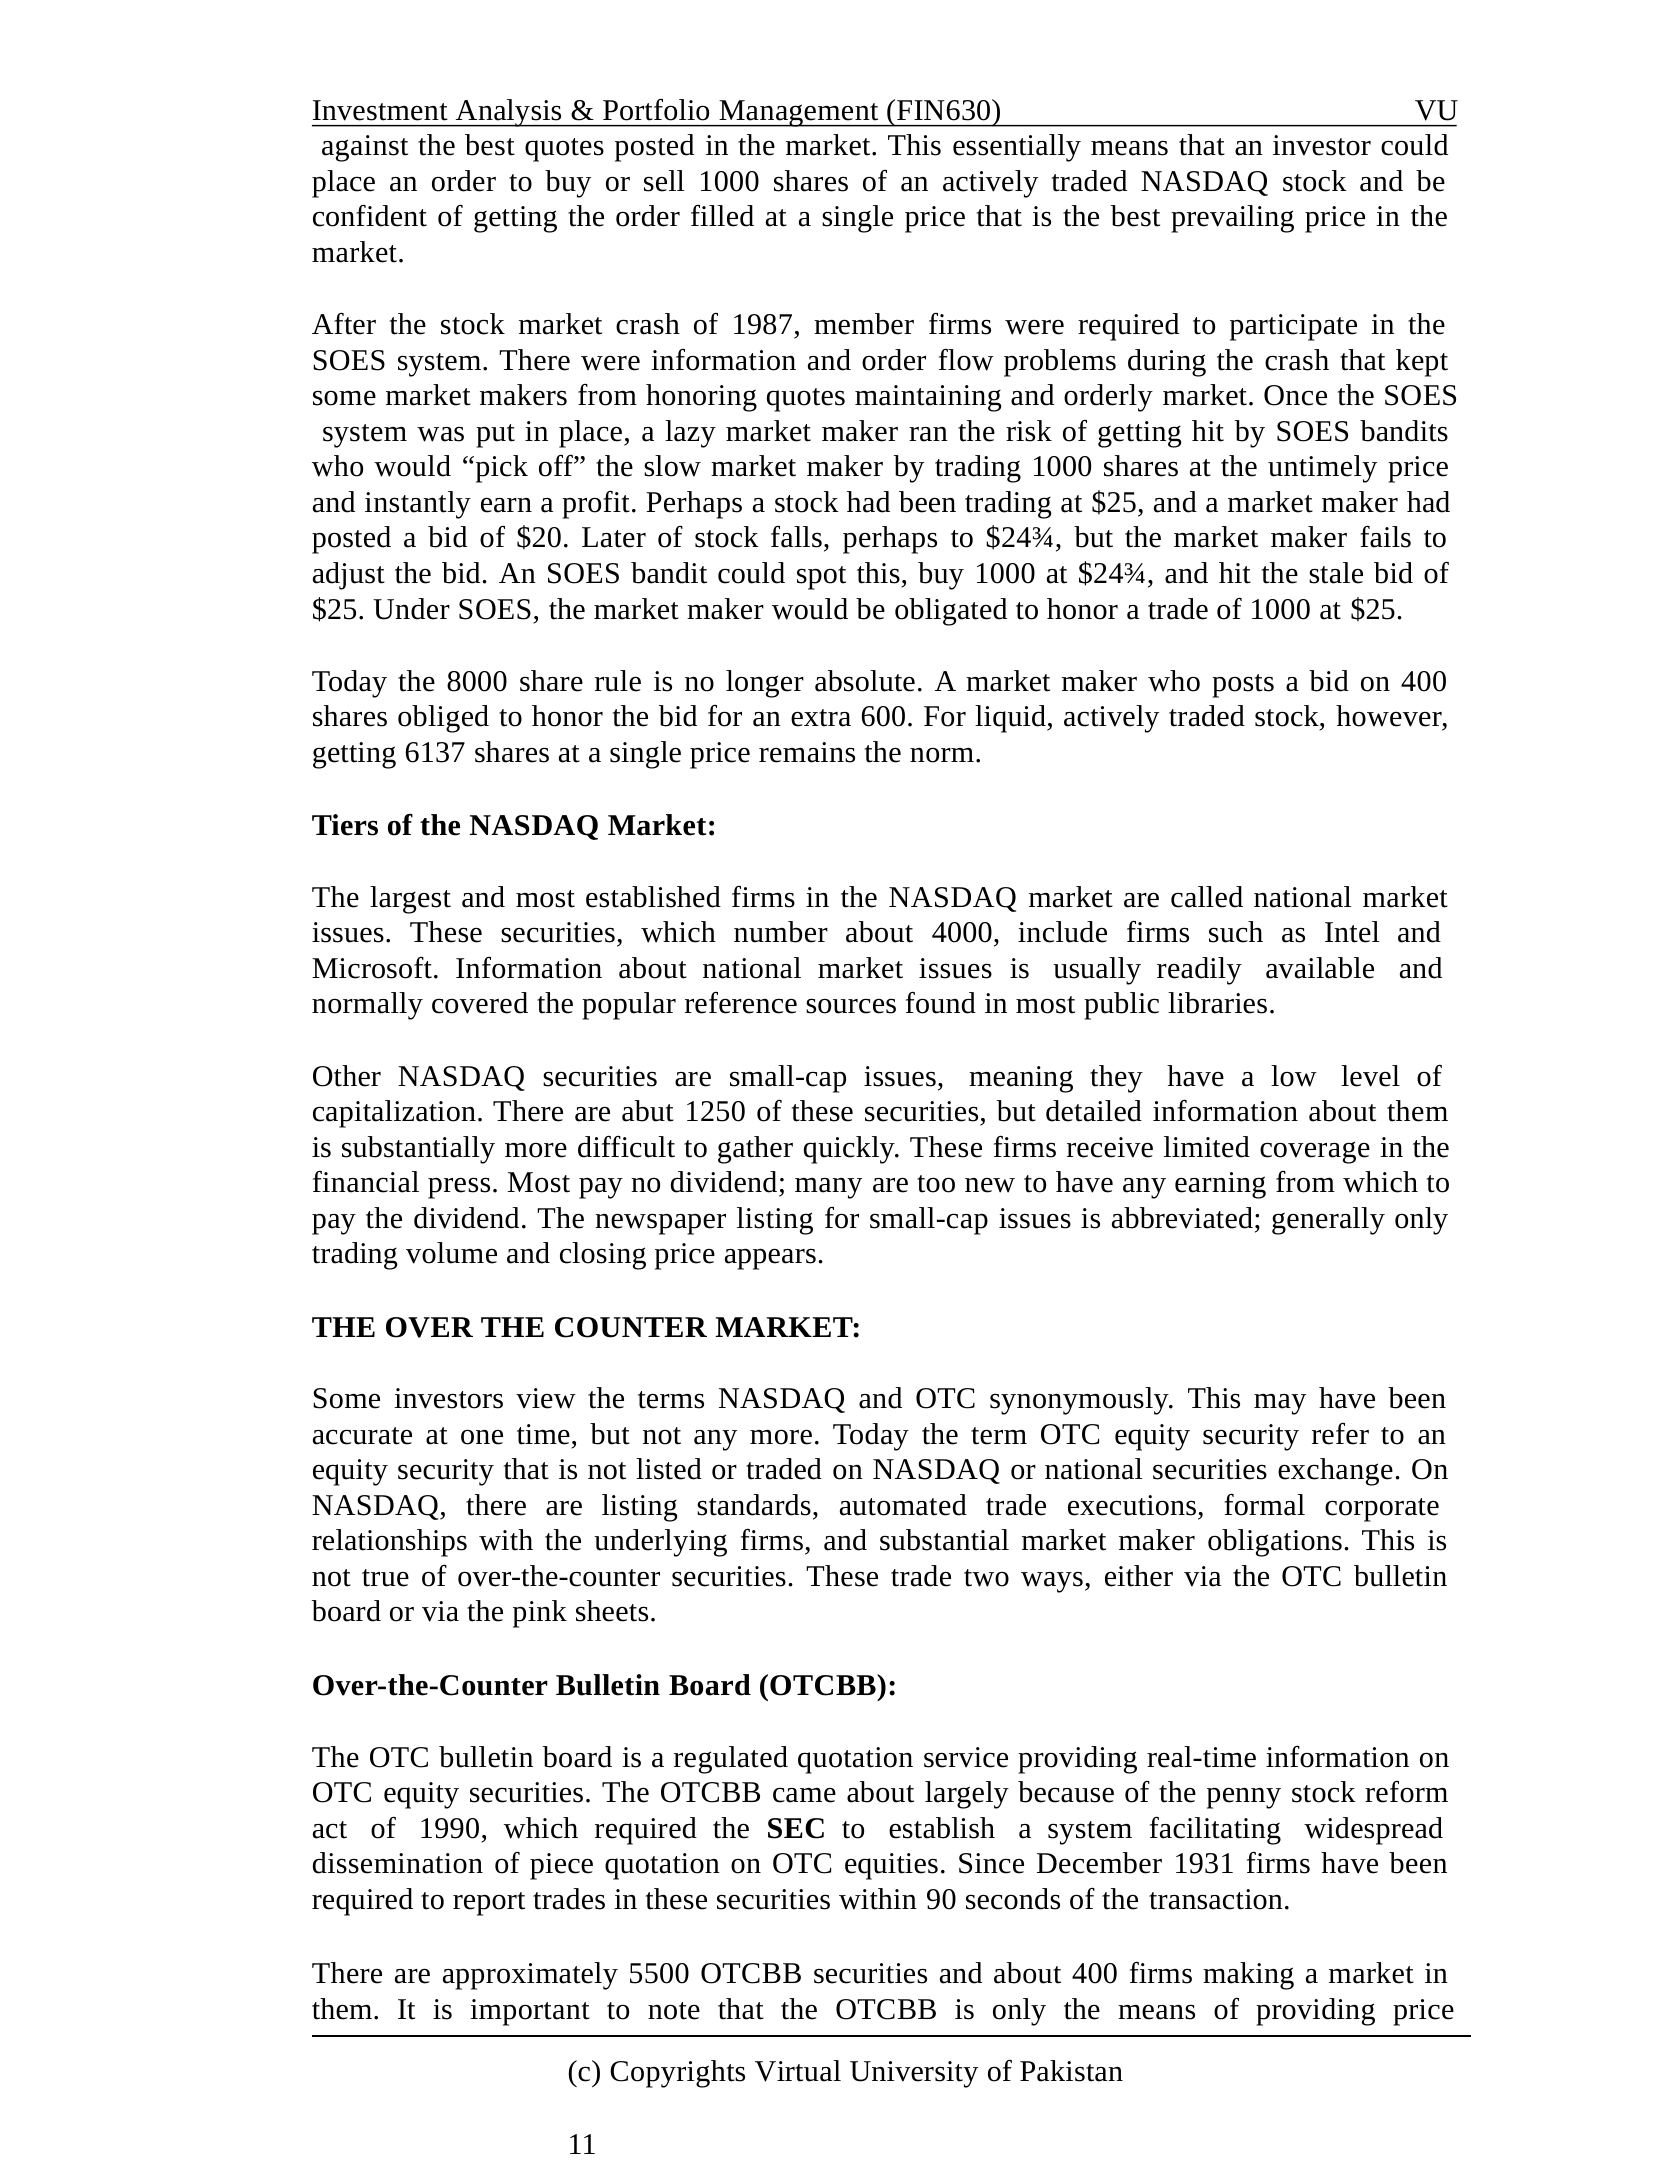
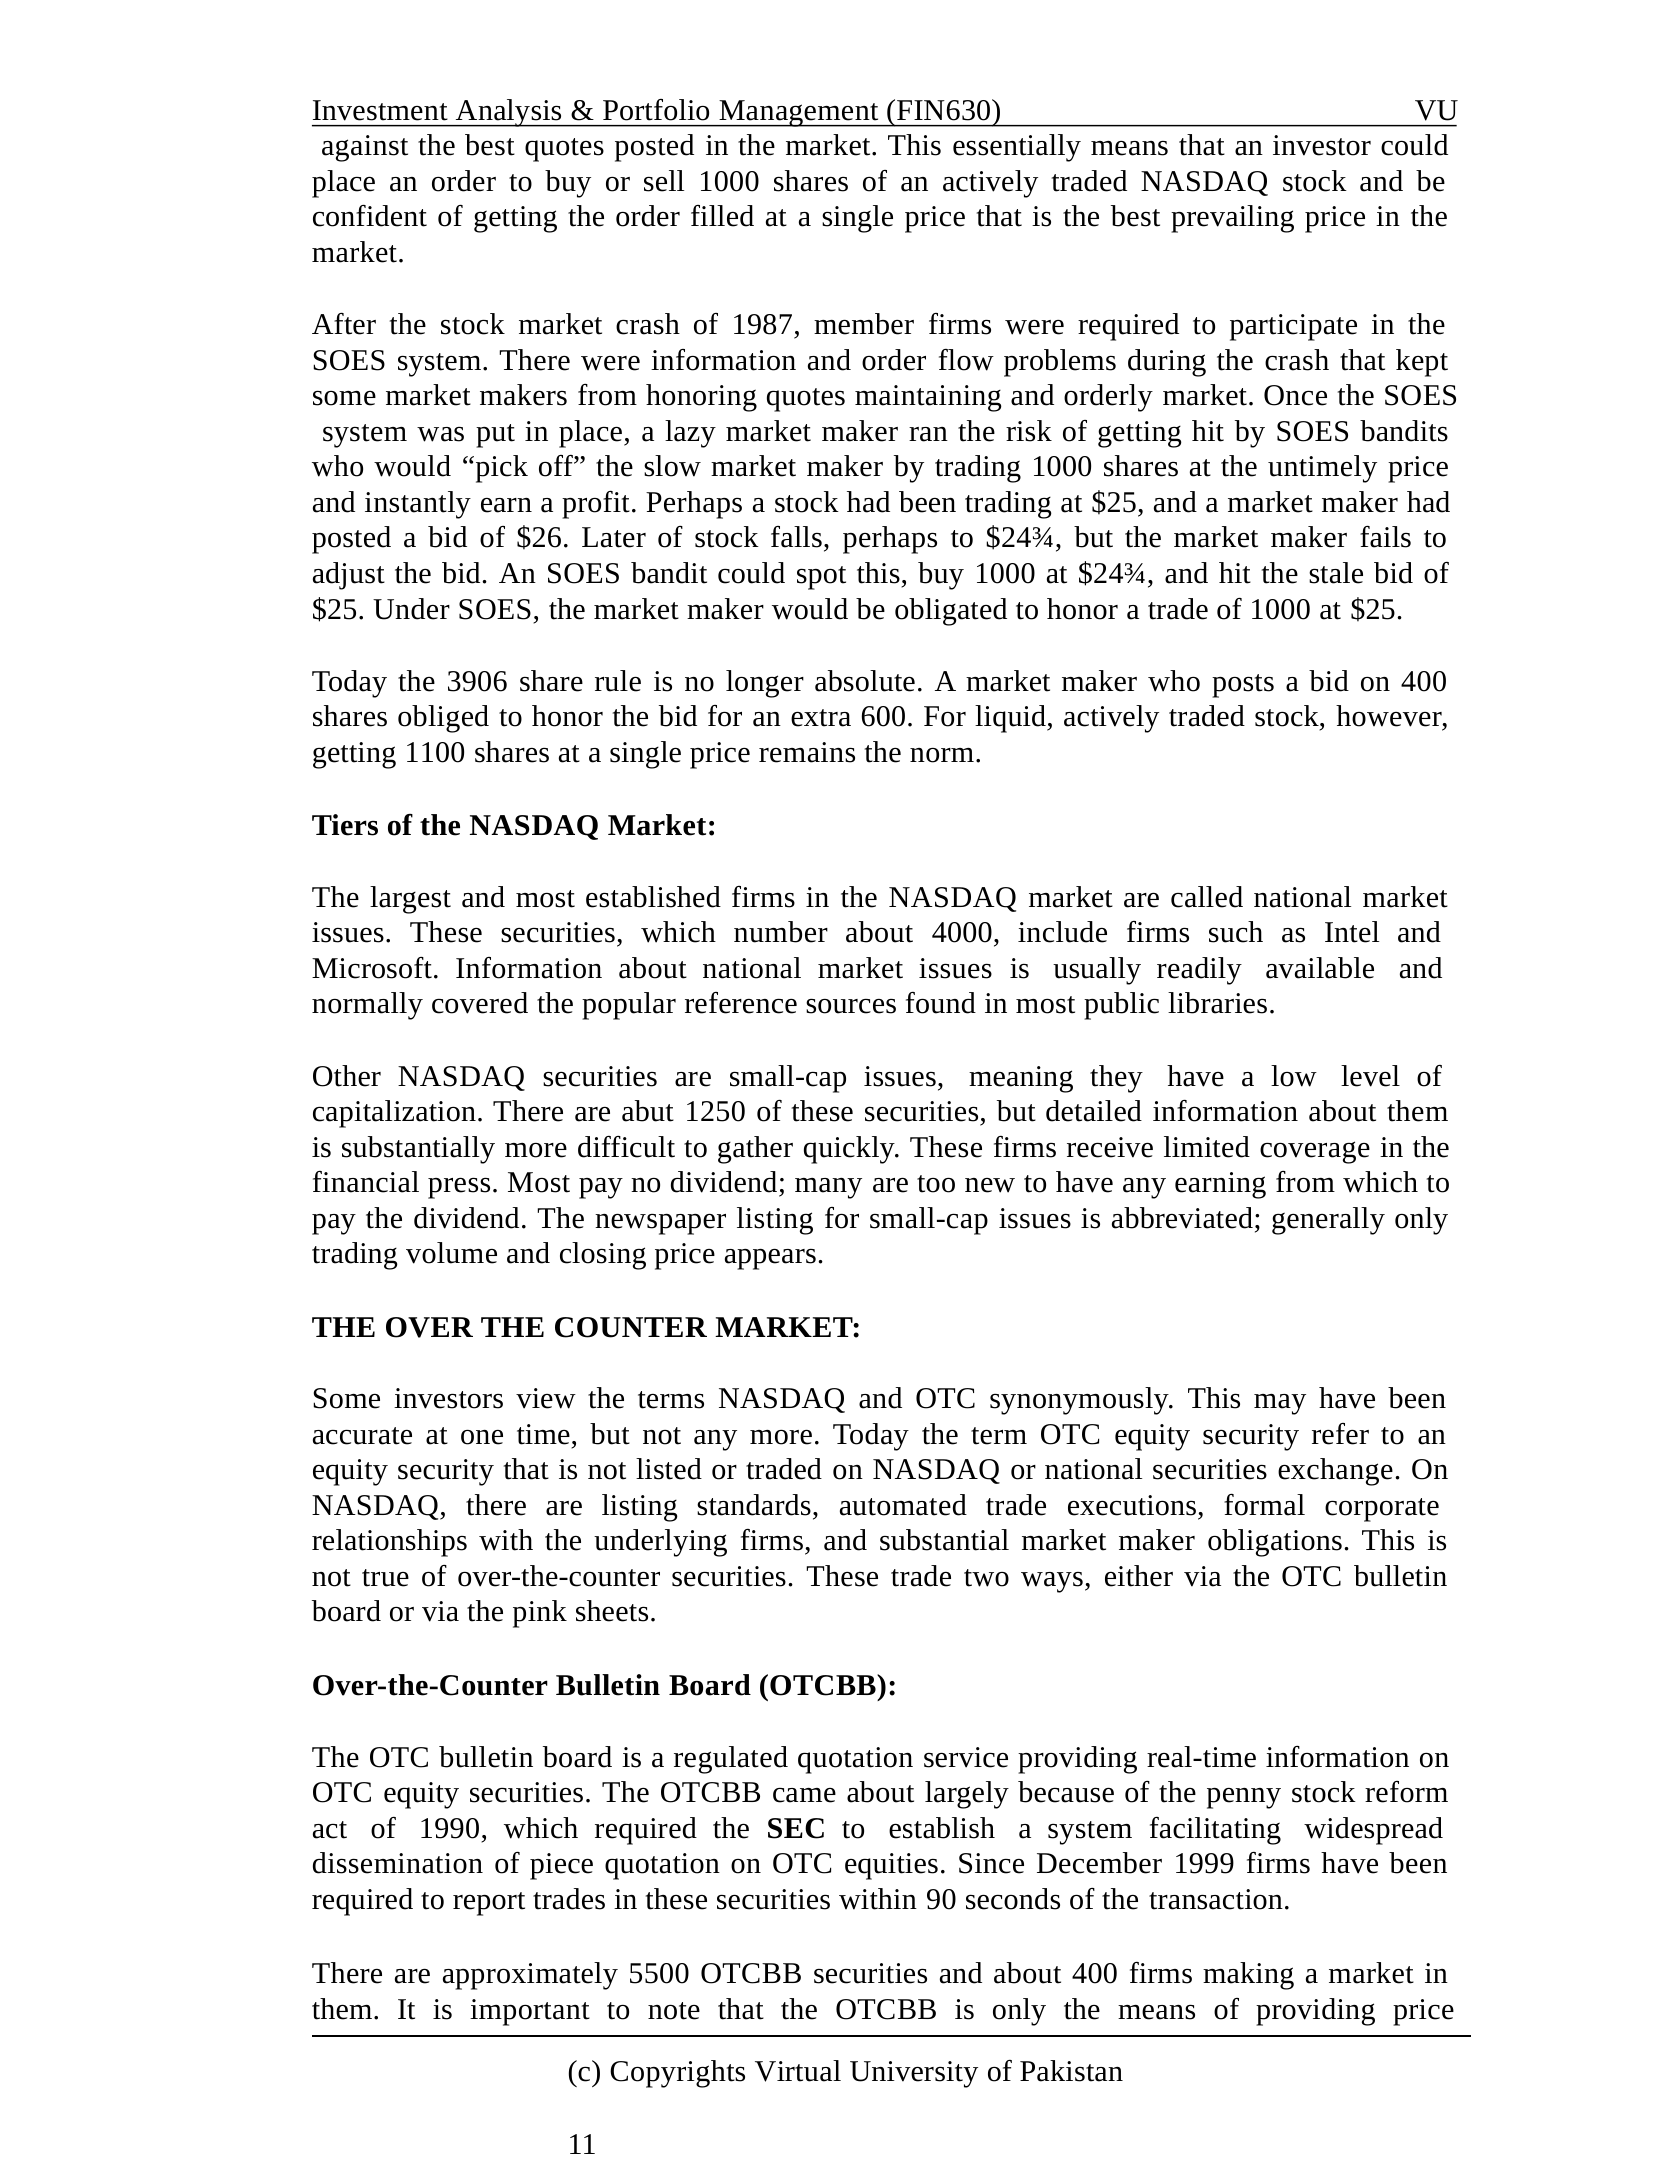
$20: $20 -> $26
8000: 8000 -> 3906
6137: 6137 -> 1100
1931: 1931 -> 1999
